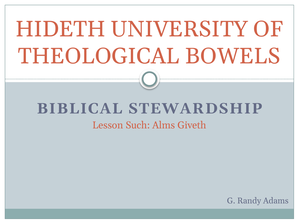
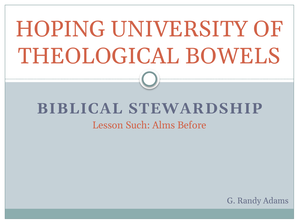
HIDETH: HIDETH -> HOPING
Giveth: Giveth -> Before
